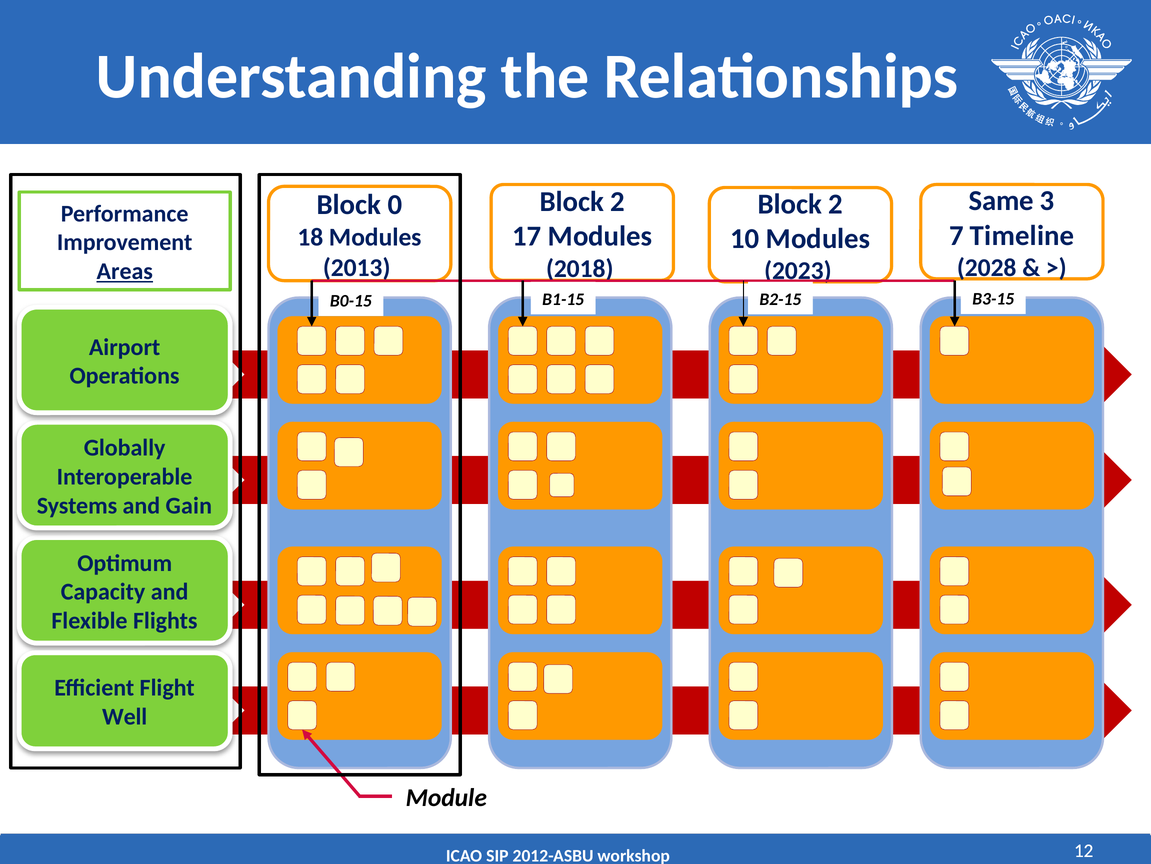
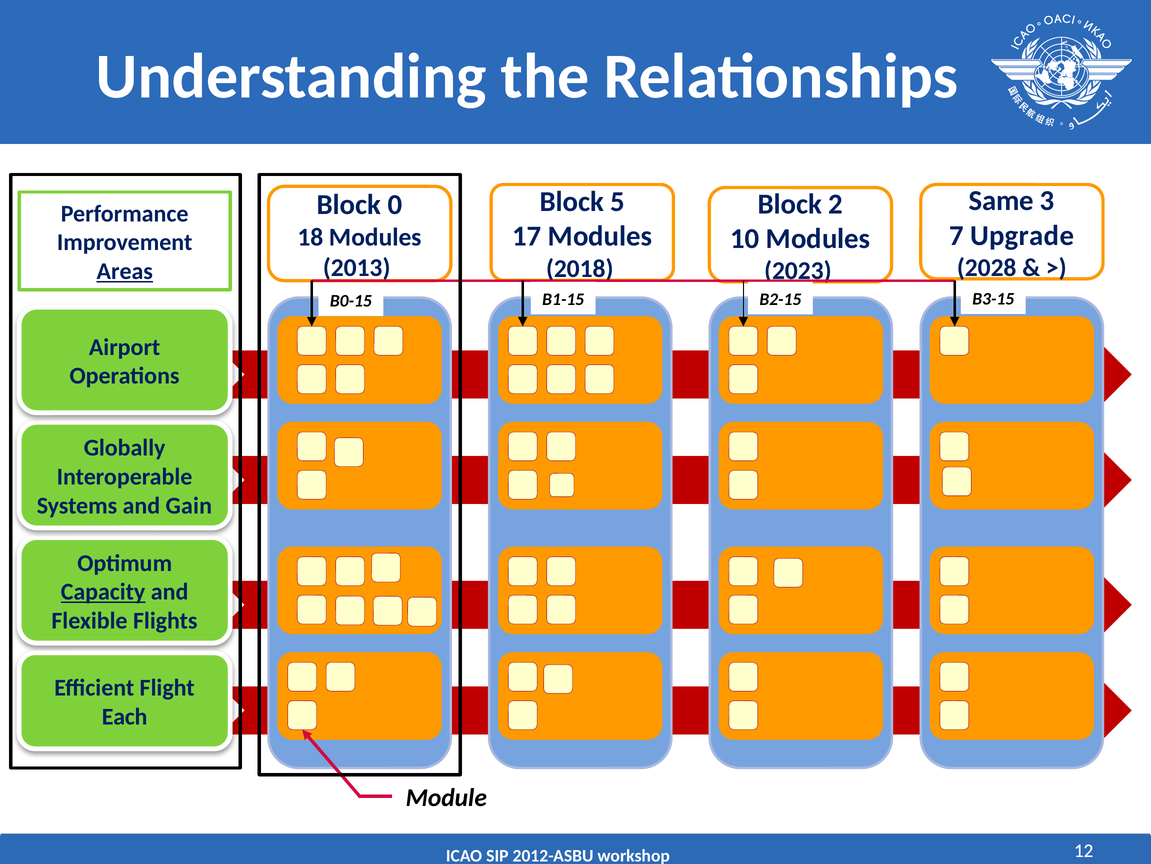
2 at (618, 202): 2 -> 5
Timeline: Timeline -> Upgrade
Capacity underline: none -> present
Well: Well -> Each
